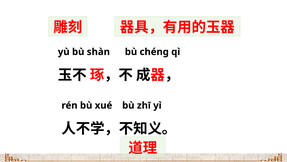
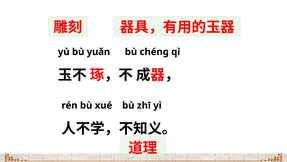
shàn: shàn -> yuǎn
